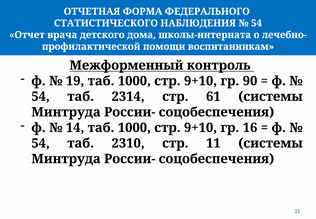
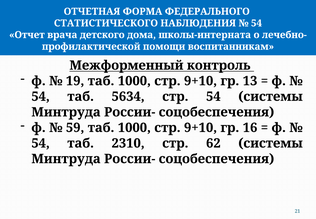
90: 90 -> 13
2314: 2314 -> 5634
стр 61: 61 -> 54
14: 14 -> 59
11: 11 -> 62
